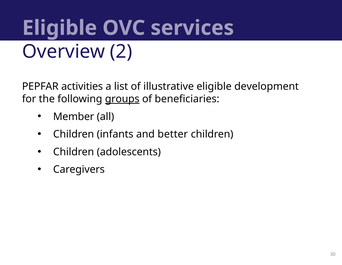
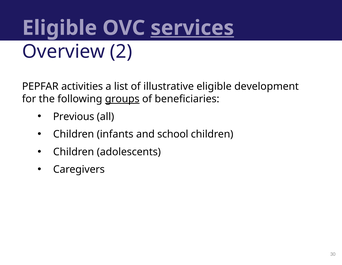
services underline: none -> present
Member: Member -> Previous
better: better -> school
